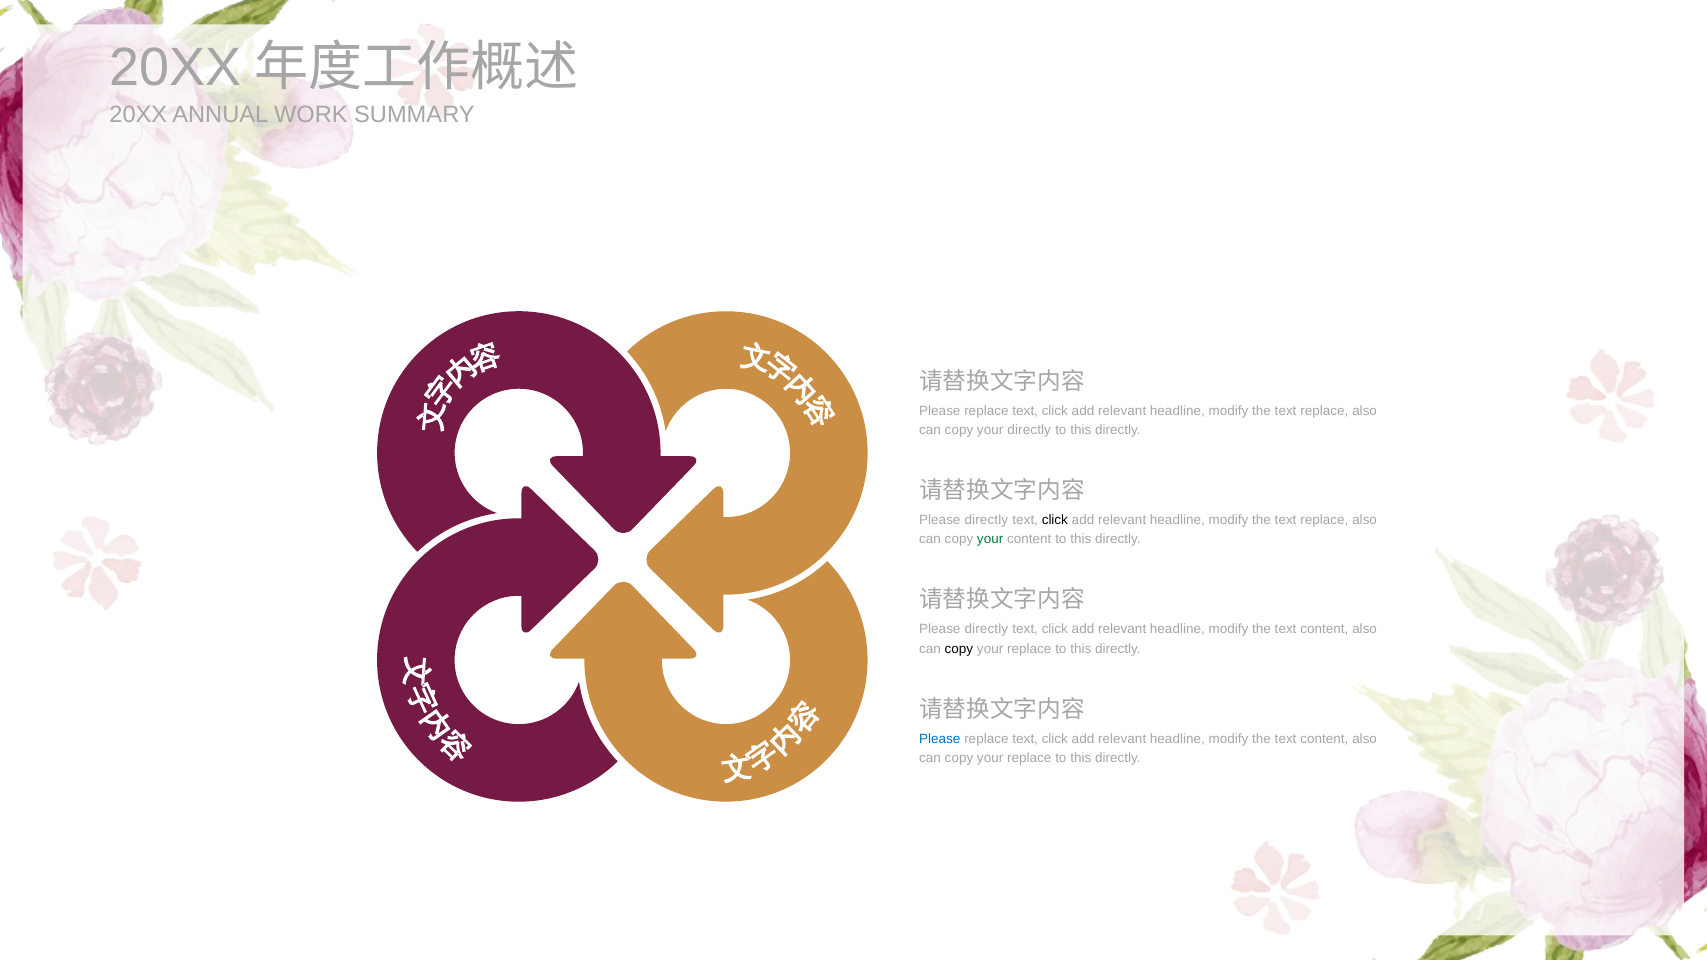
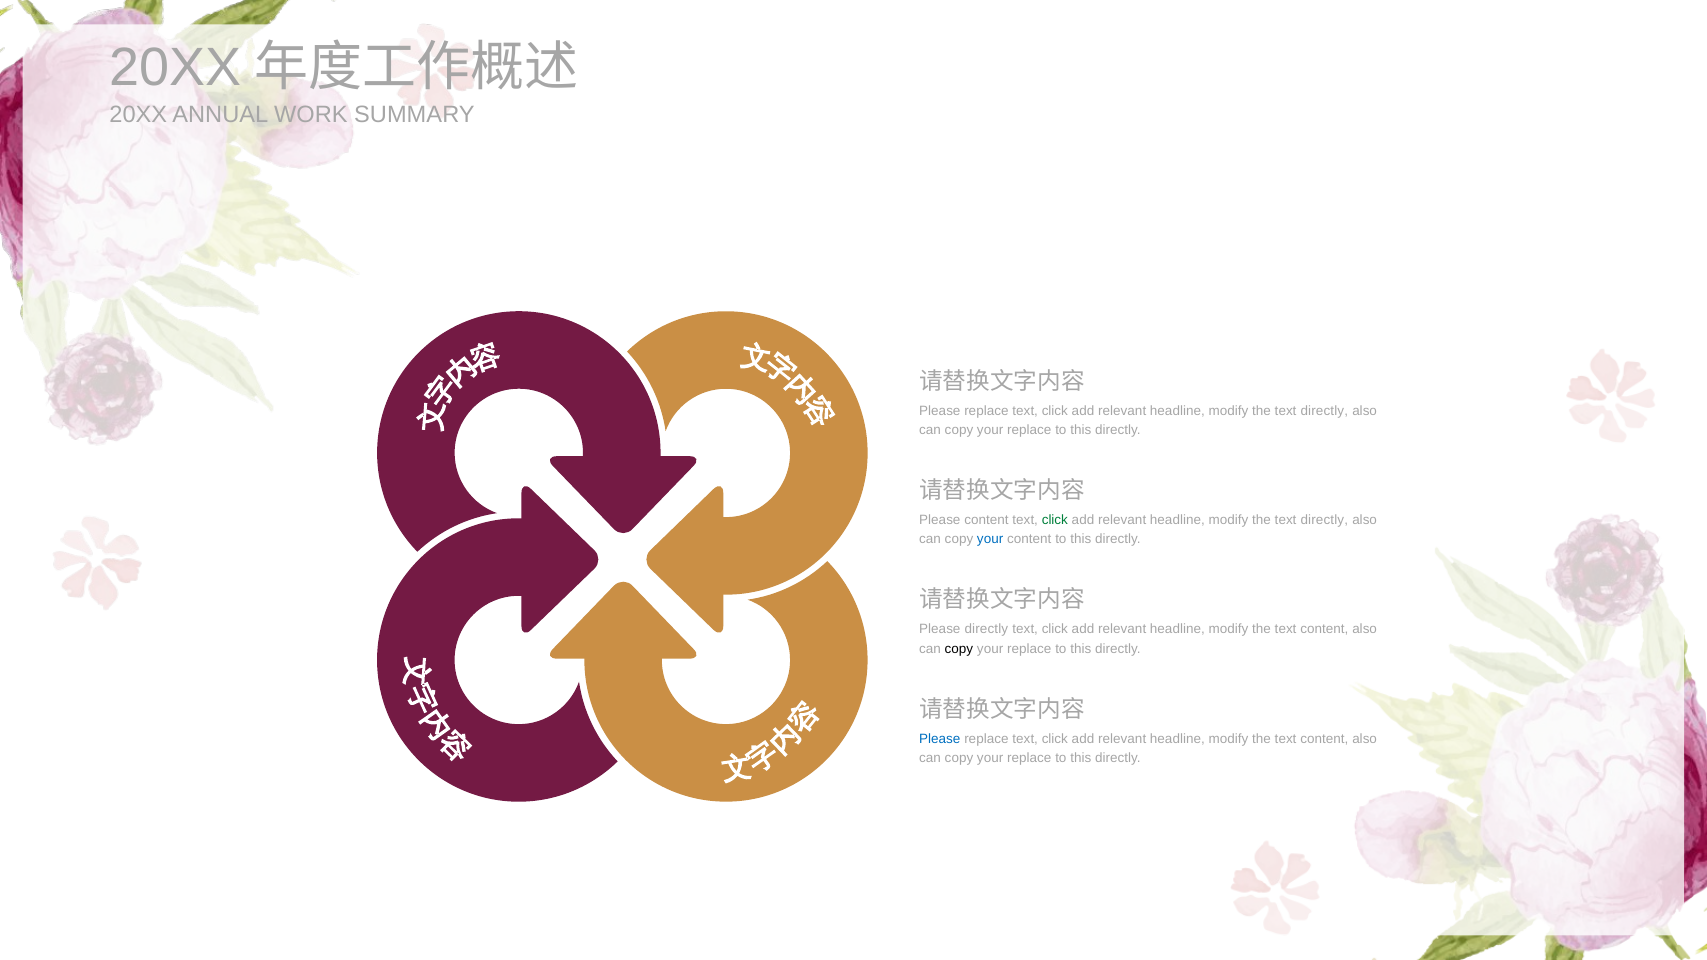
replace at (1324, 411): replace -> directly
directly at (1029, 430): directly -> replace
directly at (986, 520): directly -> content
click at (1055, 520) colour: black -> green
replace at (1324, 520): replace -> directly
your at (990, 540) colour: green -> blue
